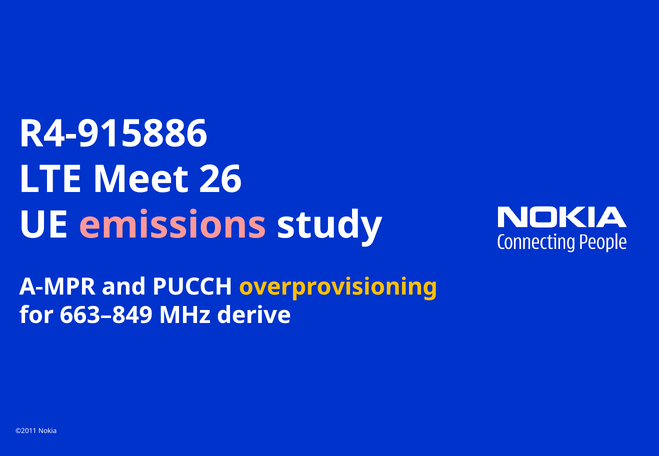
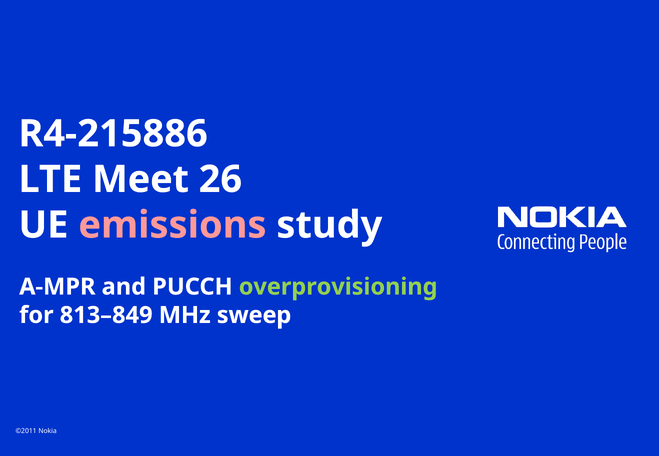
R4-915886: R4-915886 -> R4-215886
overprovisioning colour: yellow -> light green
663–849: 663–849 -> 813–849
derive: derive -> sweep
